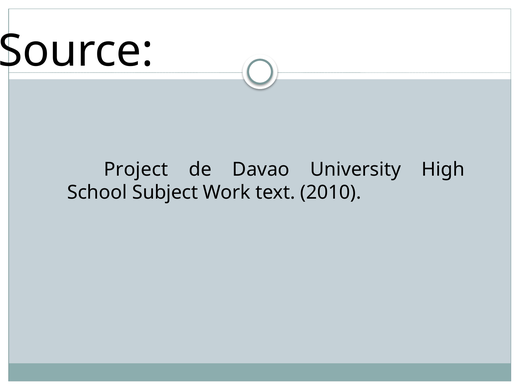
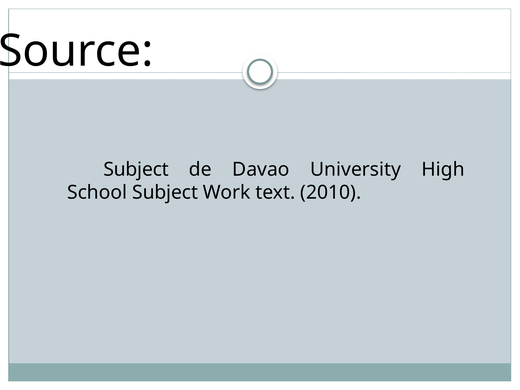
Project at (136, 169): Project -> Subject
